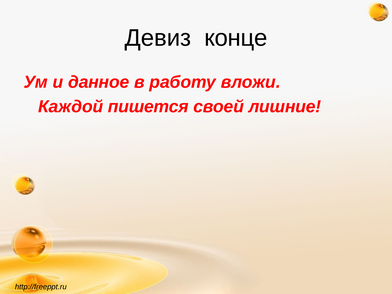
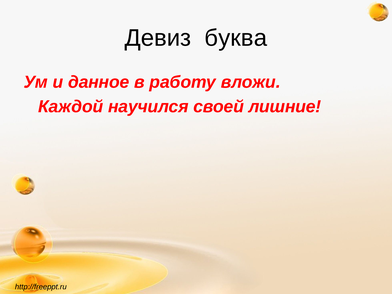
конце: конце -> буква
пишется: пишется -> научился
